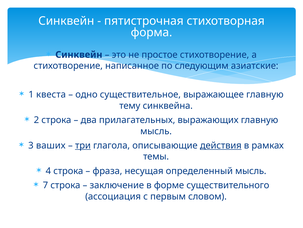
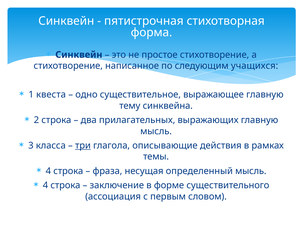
азиатские: азиатские -> учащихся
ваших: ваших -> класса
действия underline: present -> none
7 at (45, 185): 7 -> 4
